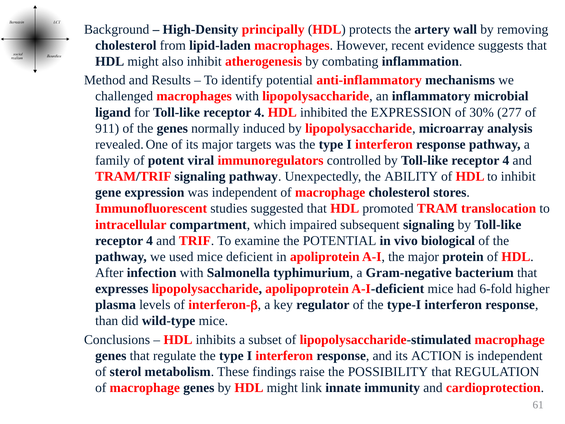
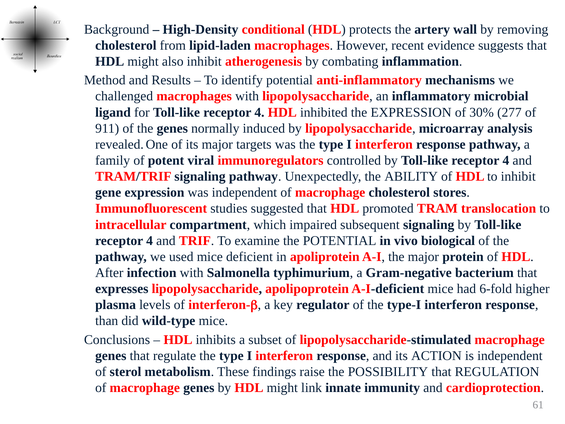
principally: principally -> conditional
